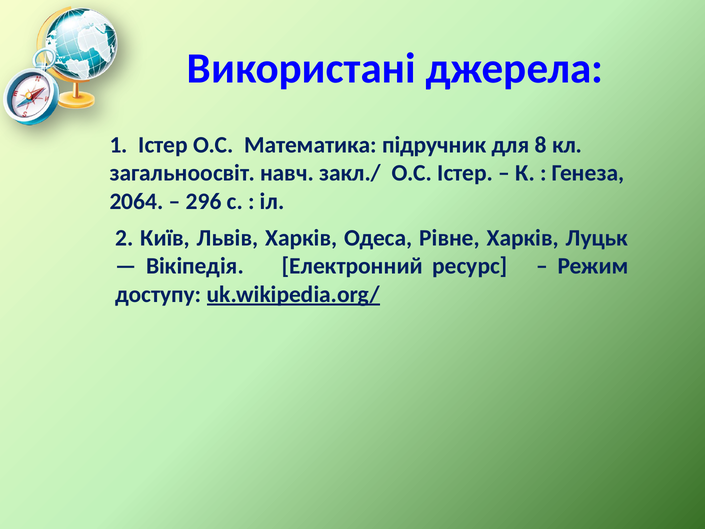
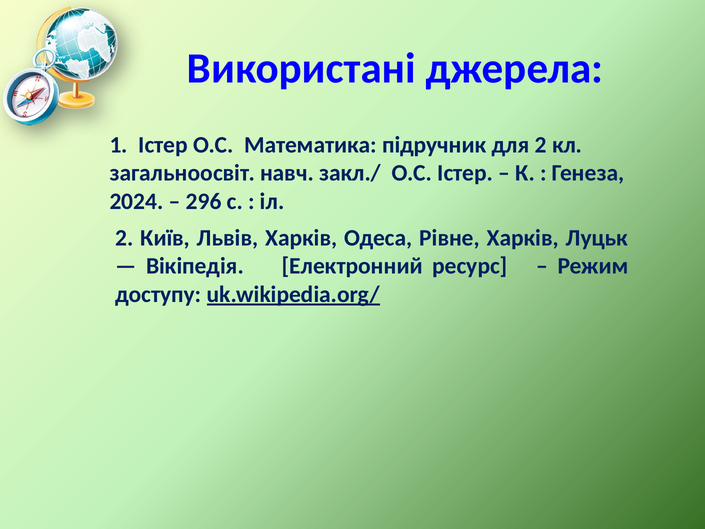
для 8: 8 -> 2
2064: 2064 -> 2024
